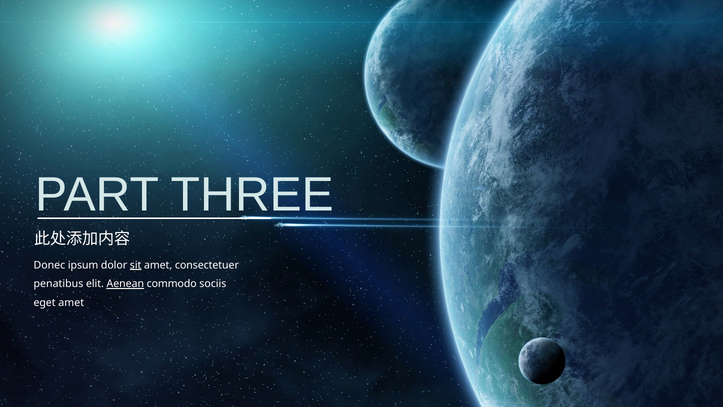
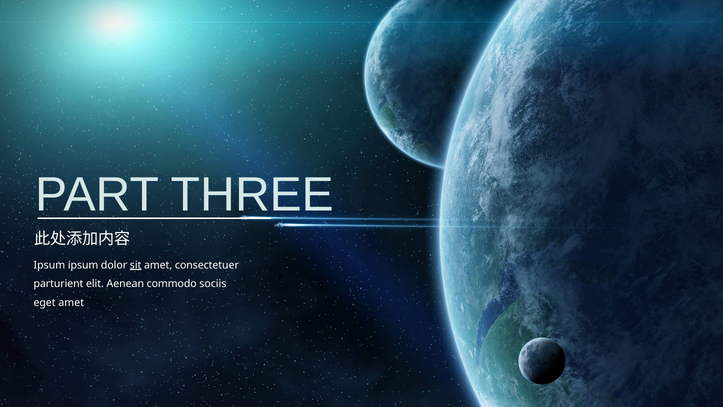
Donec at (49, 265): Donec -> Ipsum
penatibus: penatibus -> parturient
Aenean underline: present -> none
